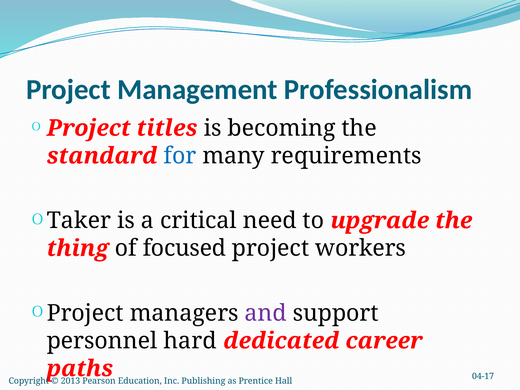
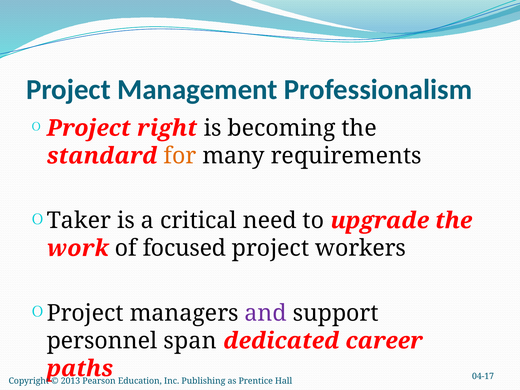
titles: titles -> right
for colour: blue -> orange
thing: thing -> work
hard: hard -> span
